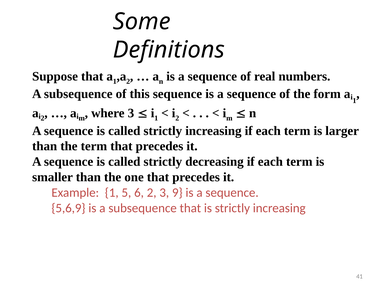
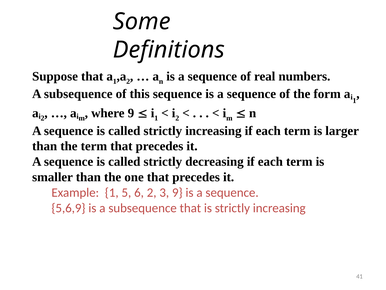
where 3: 3 -> 9
